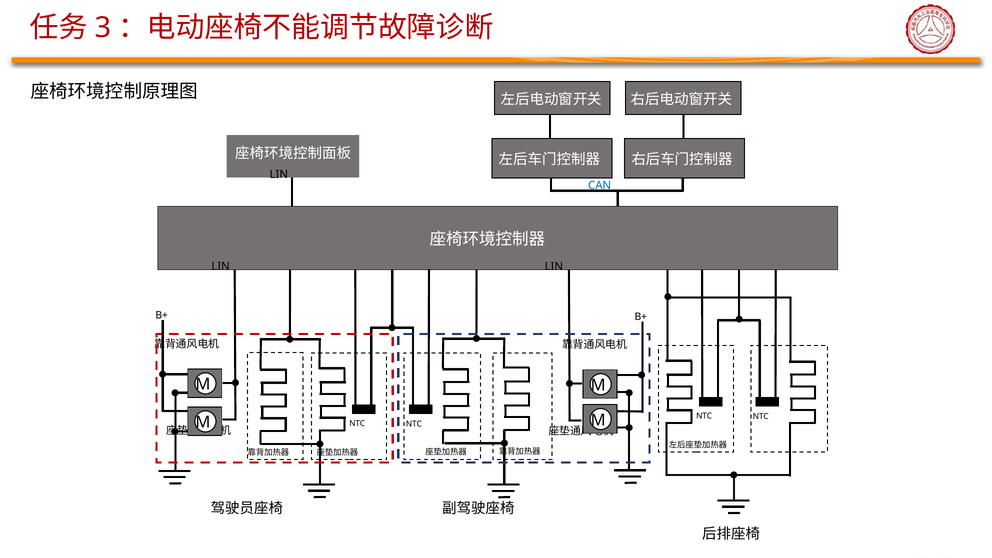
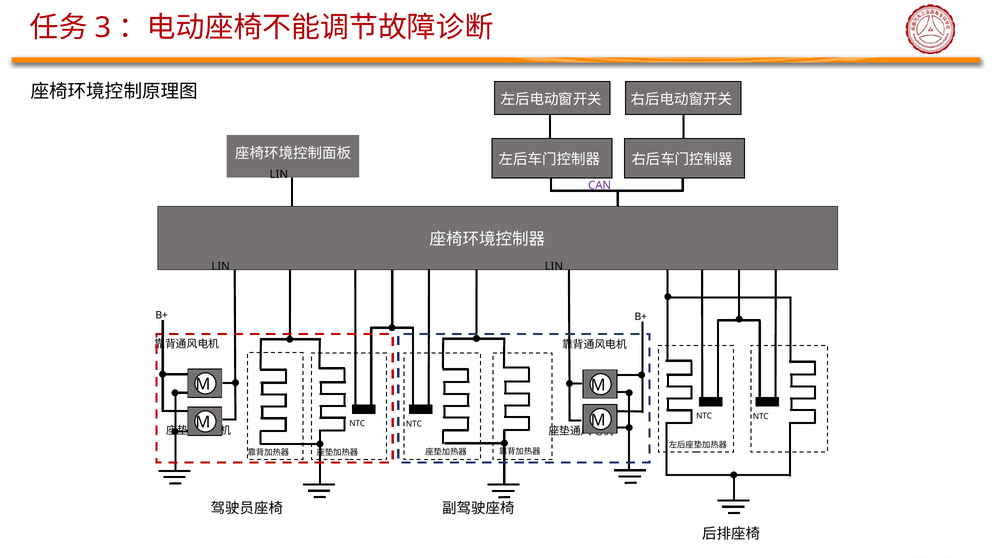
CAN colour: blue -> purple
